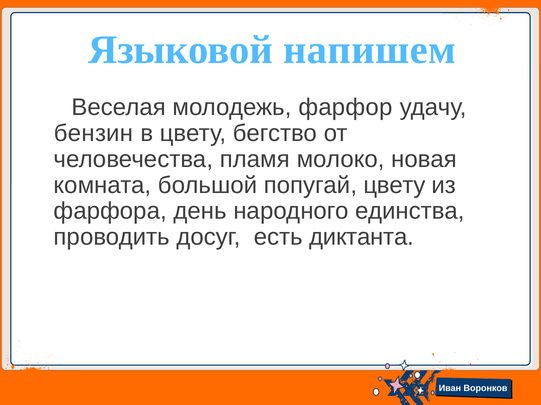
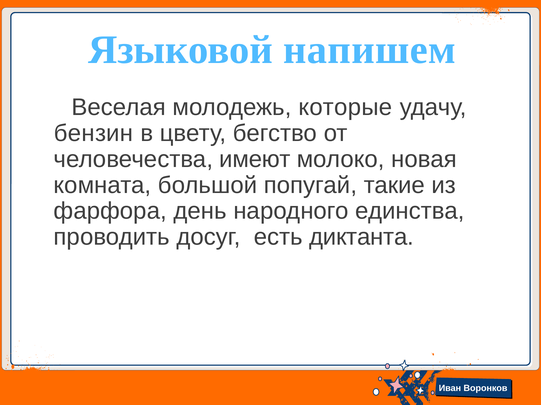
фарфор: фарфор -> которые
пламя: пламя -> имеют
попугай цвету: цвету -> такие
